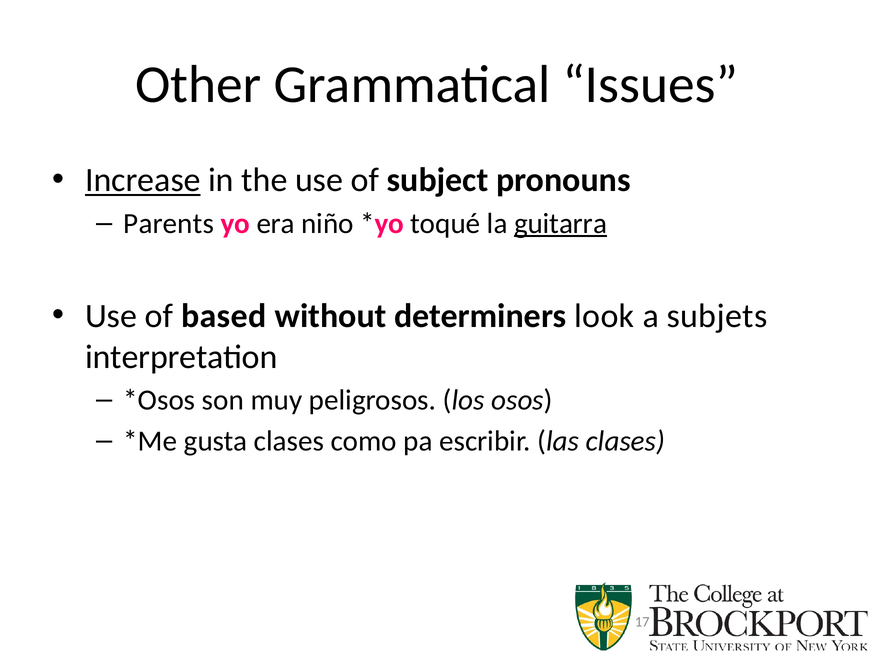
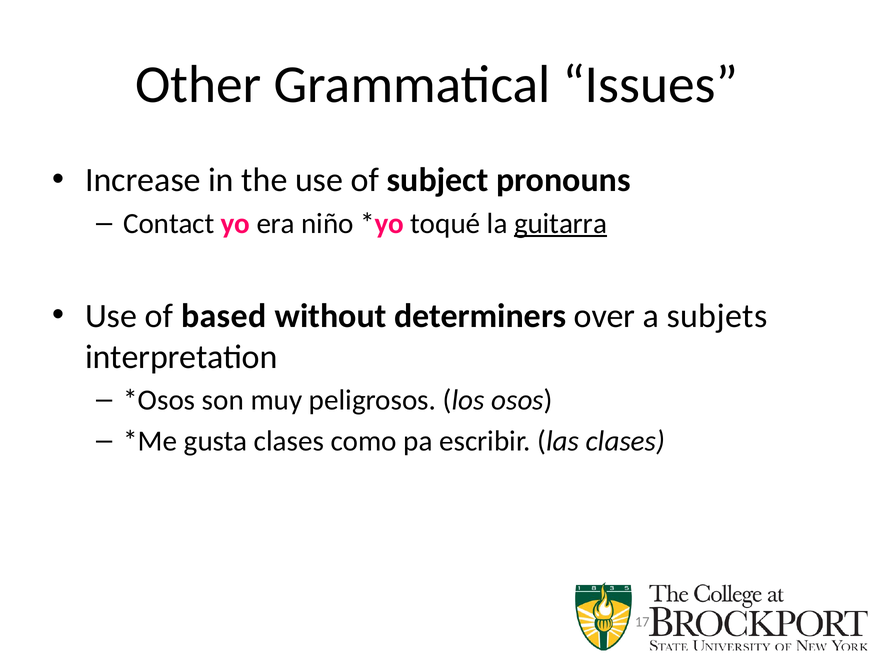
Increase underline: present -> none
Parents: Parents -> Contact
look: look -> over
